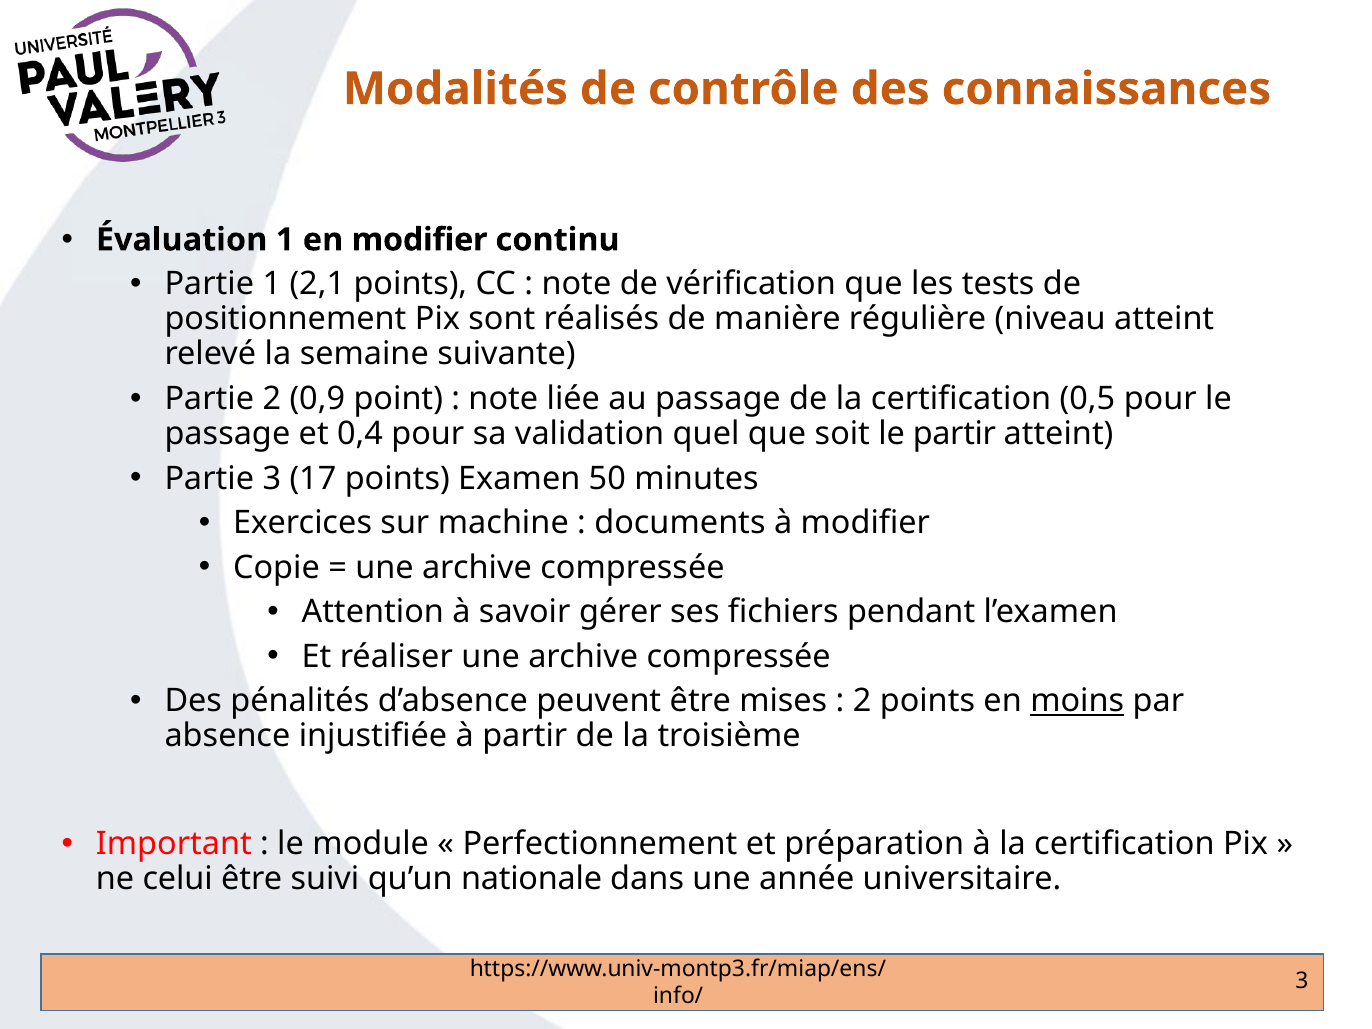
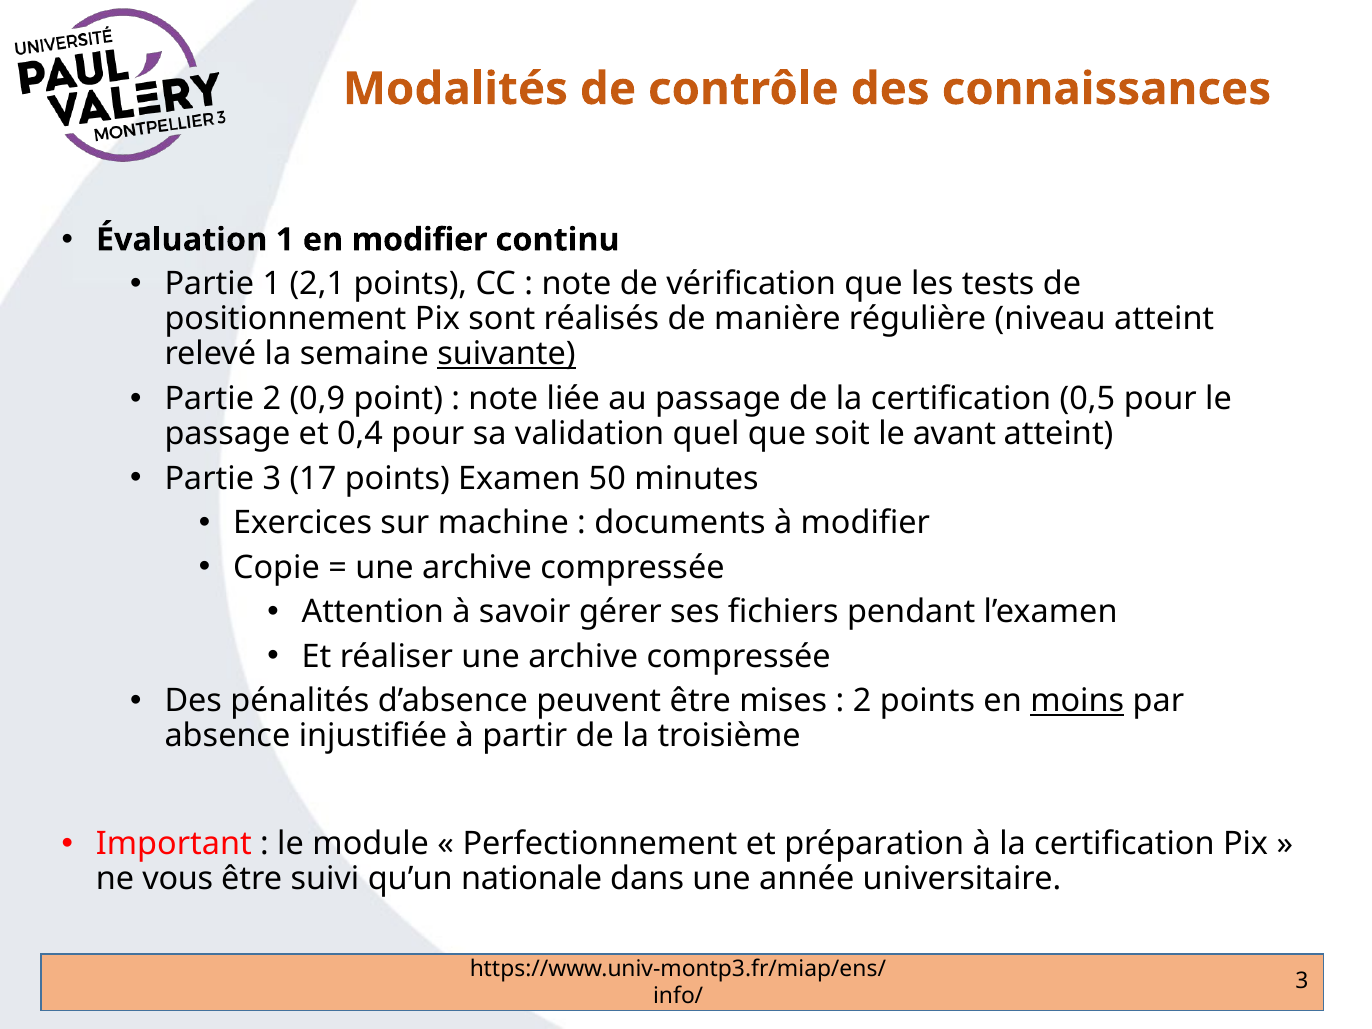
suivante underline: none -> present
le partir: partir -> avant
celui: celui -> vous
